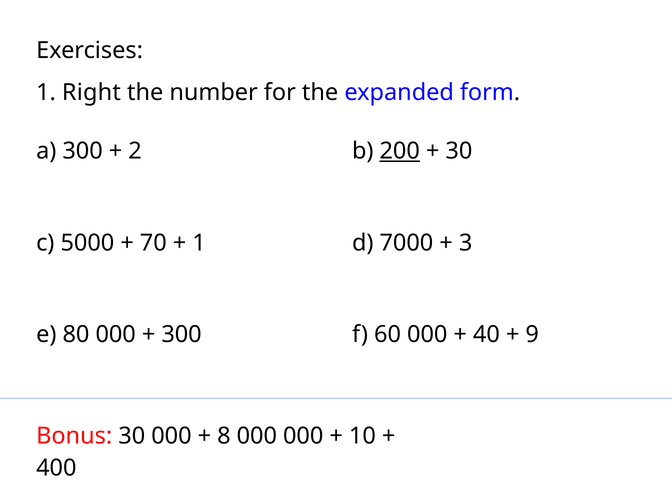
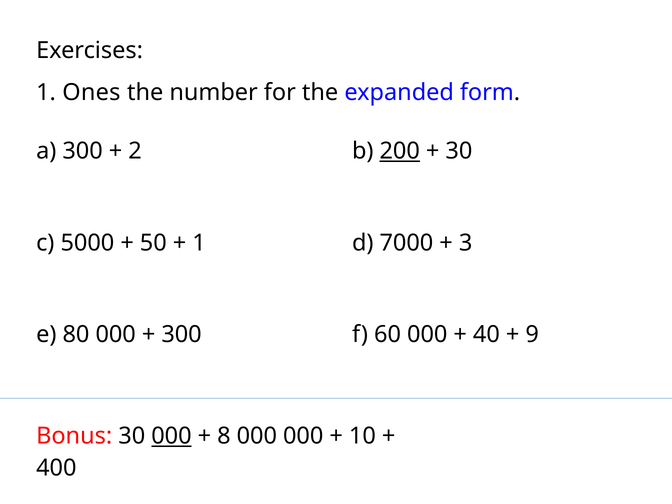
Right: Right -> Ones
70: 70 -> 50
000 at (171, 436) underline: none -> present
